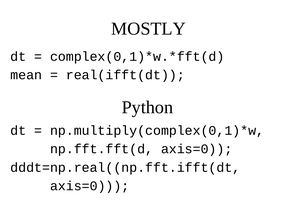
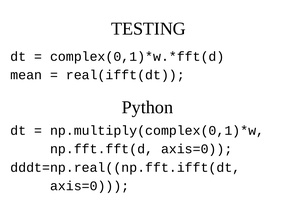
MOSTLY: MOSTLY -> TESTING
